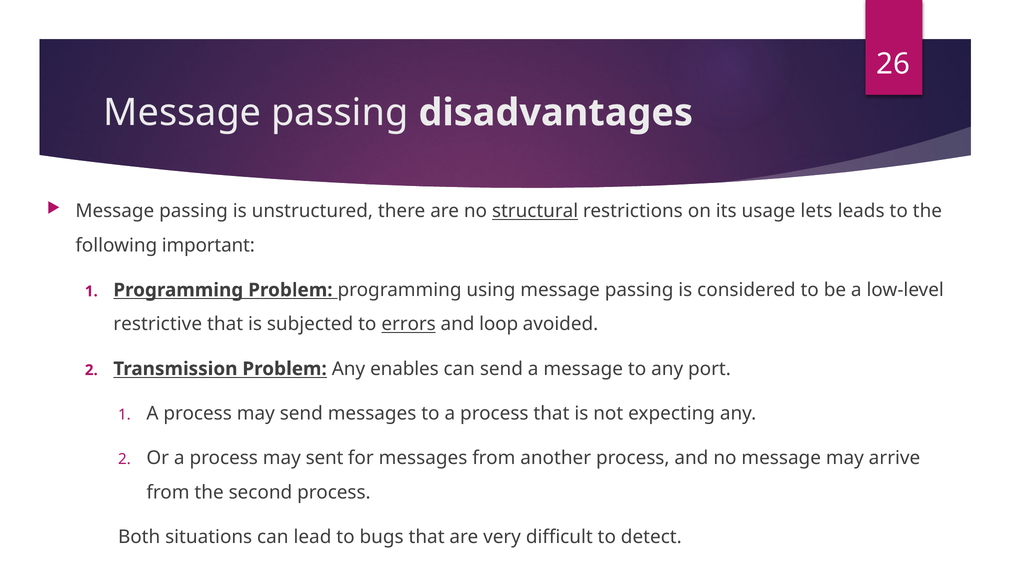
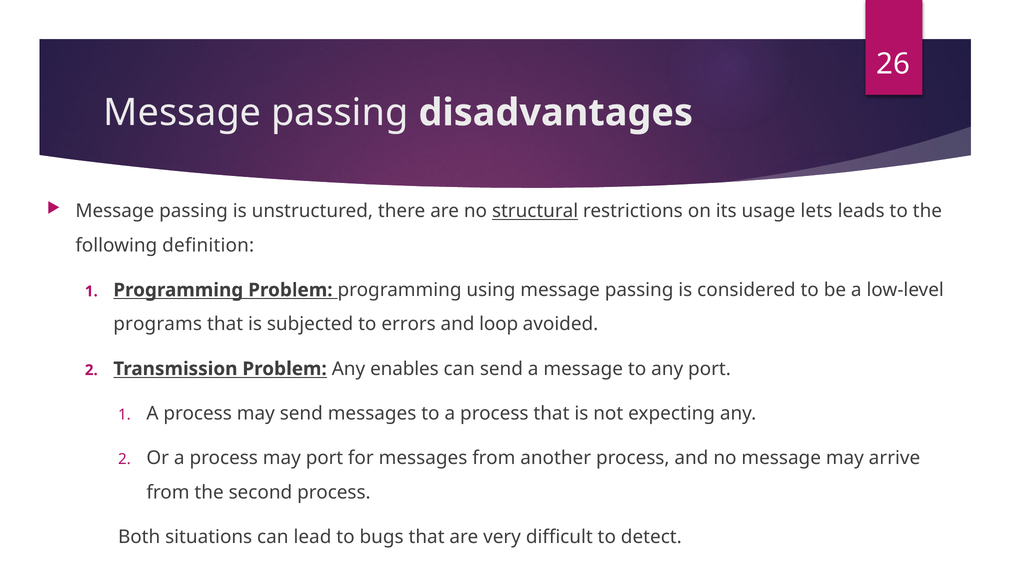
important: important -> definition
restrictive: restrictive -> programs
errors underline: present -> none
may sent: sent -> port
